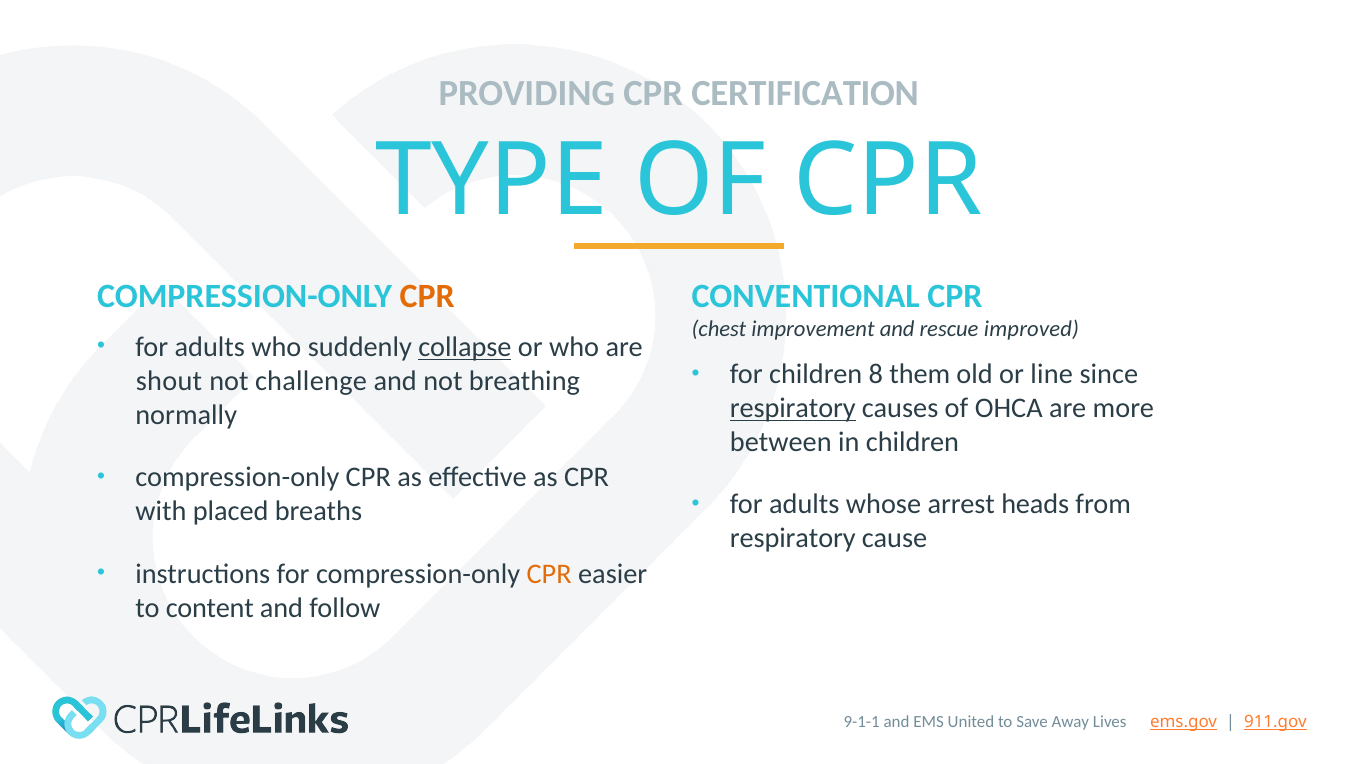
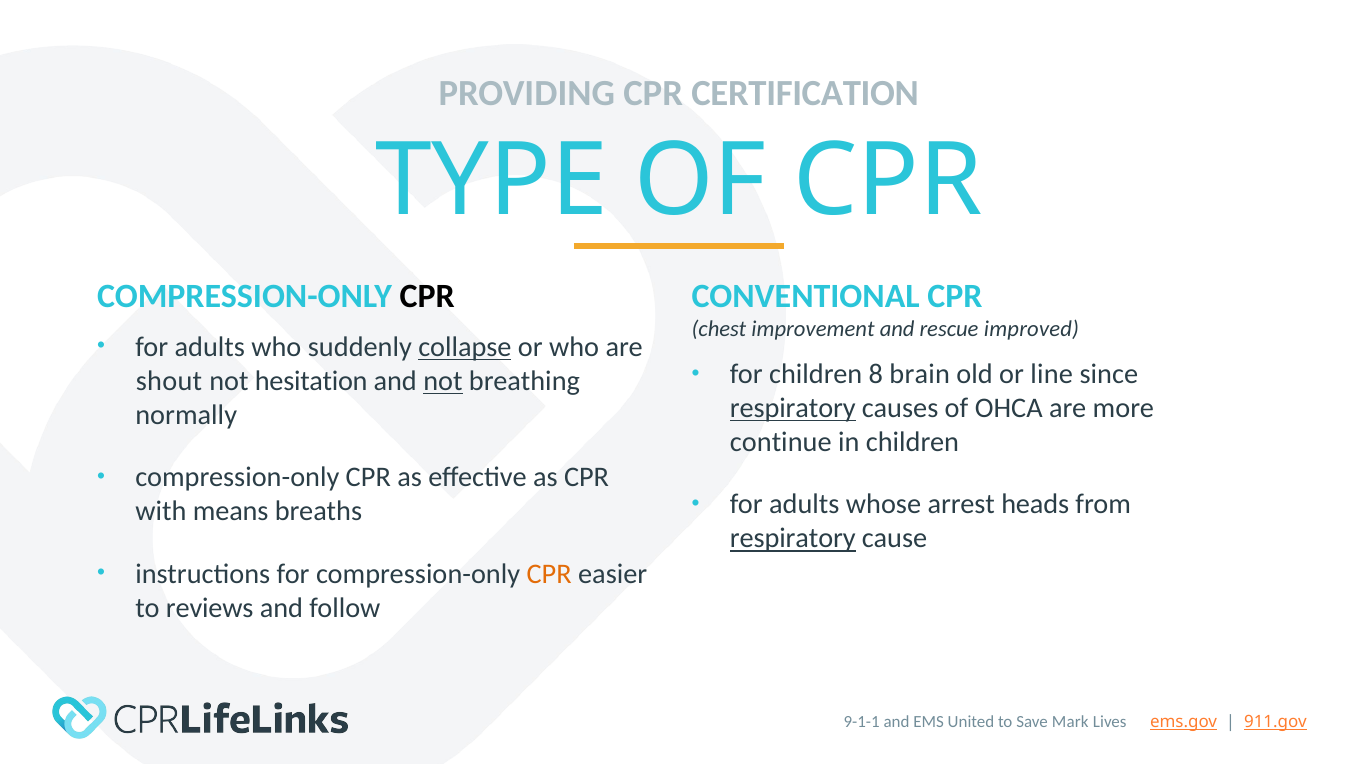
CPR at (427, 296) colour: orange -> black
them: them -> brain
challenge: challenge -> hesitation
not at (443, 381) underline: none -> present
between: between -> continue
placed: placed -> means
respiratory at (793, 538) underline: none -> present
content: content -> reviews
Away: Away -> Mark
